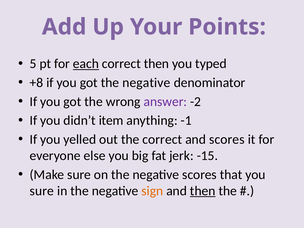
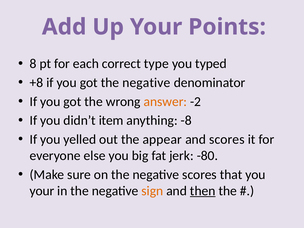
5: 5 -> 8
each underline: present -> none
correct then: then -> type
answer colour: purple -> orange
-1: -1 -> -8
the correct: correct -> appear
-15: -15 -> -80
sure at (42, 191): sure -> your
